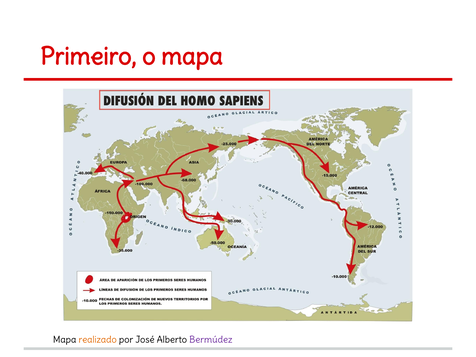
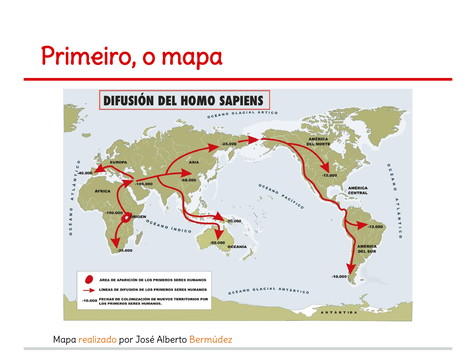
Bermúdez colour: purple -> orange
